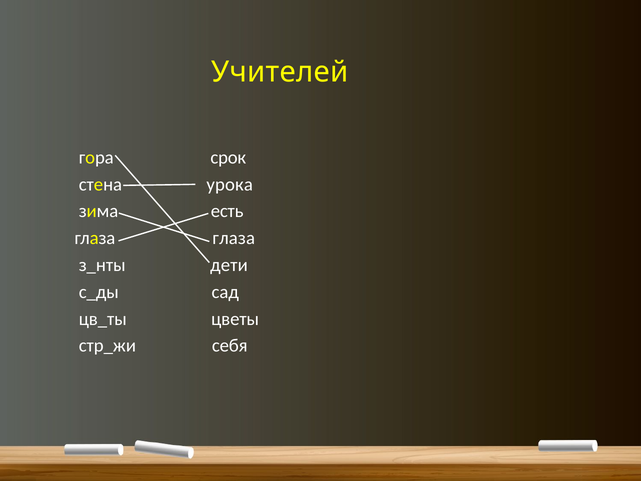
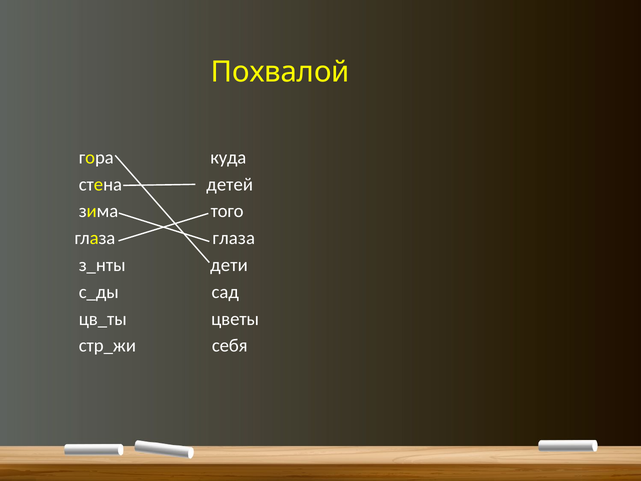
Учителей: Учителей -> Похвалой
срок: срок -> куда
урока: урока -> детей
есть: есть -> того
